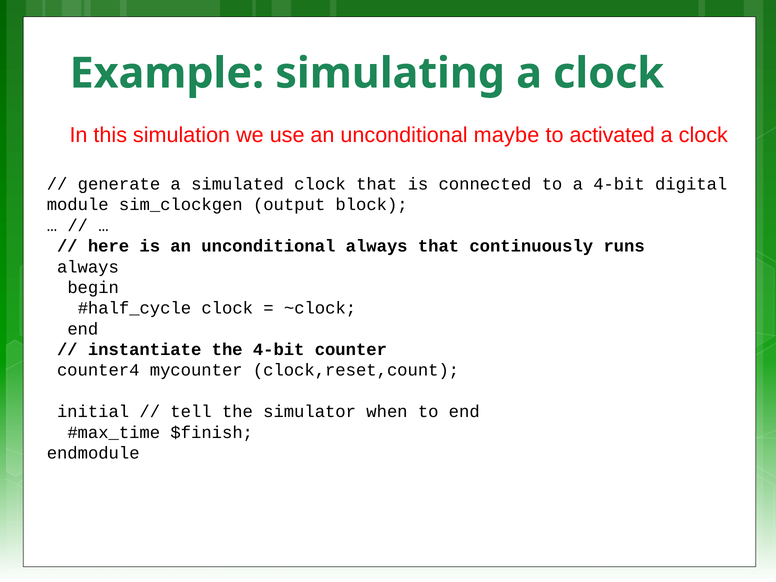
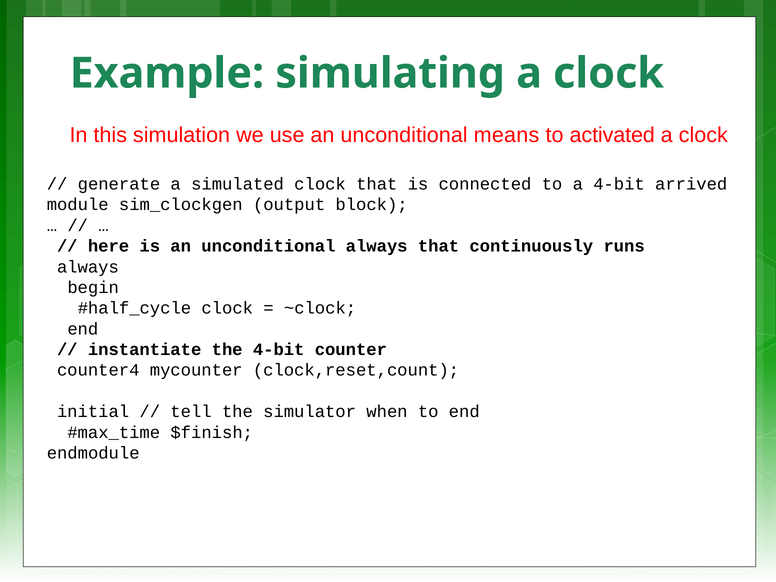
maybe: maybe -> means
digital: digital -> arrived
